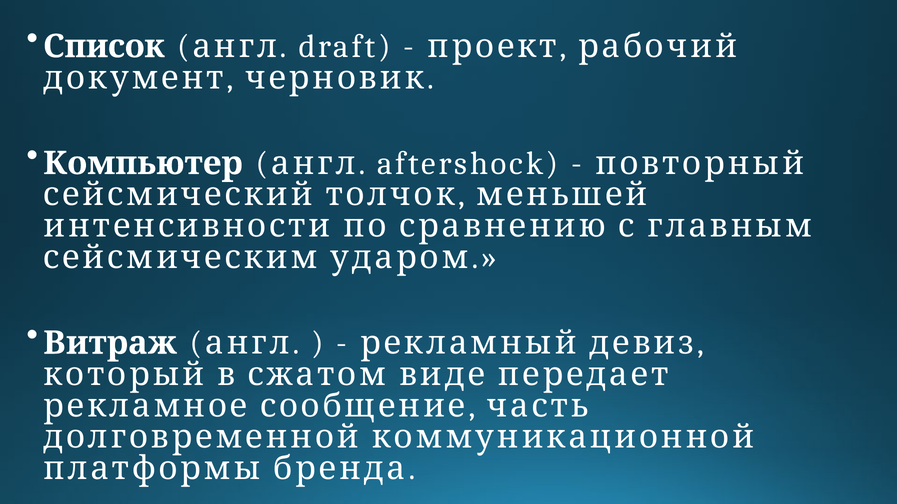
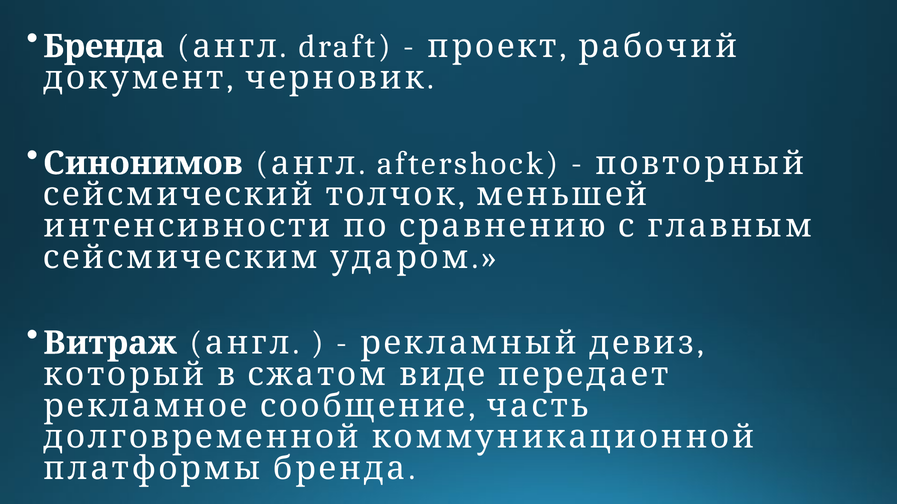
Список at (104, 46): Список -> Бренда
Компьютер: Компьютер -> Синонимов
